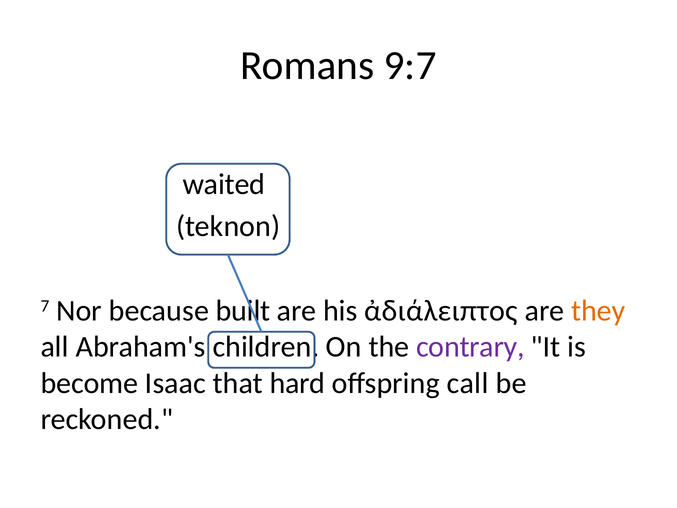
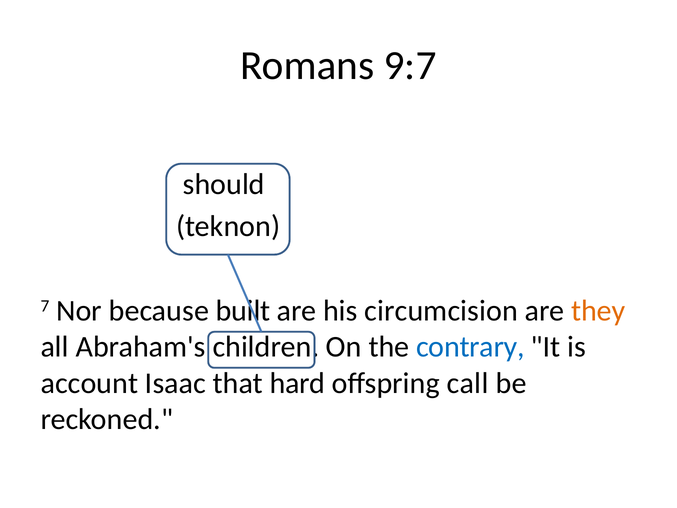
waited: waited -> should
ἀδιάλειπτος: ἀδιάλειπτος -> circumcision
contrary colour: purple -> blue
become: become -> account
